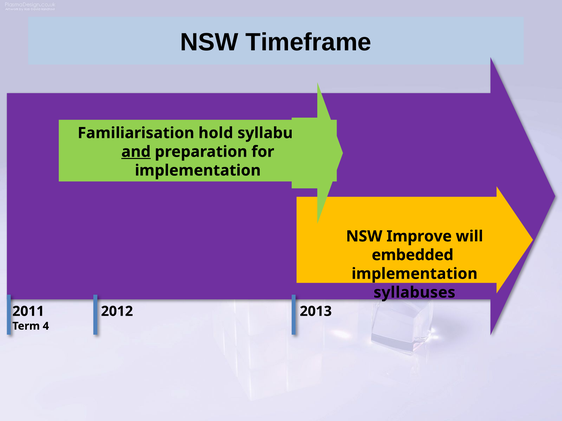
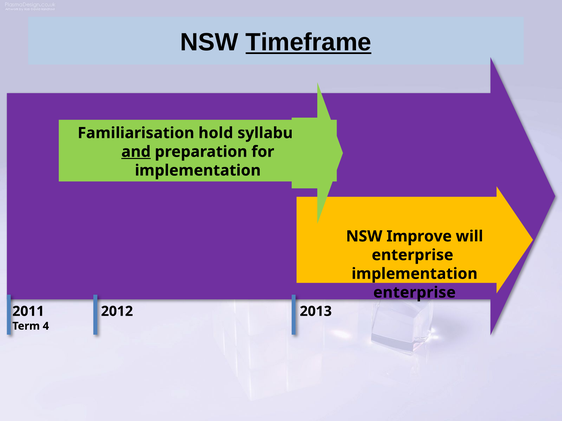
Timeframe underline: none -> present
embedded at (413, 255): embedded -> enterprise
syllabuses at (414, 293): syllabuses -> enterprise
